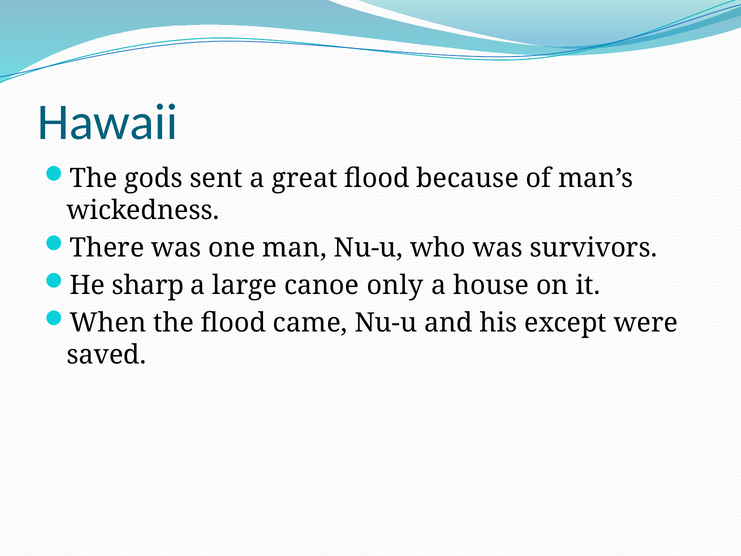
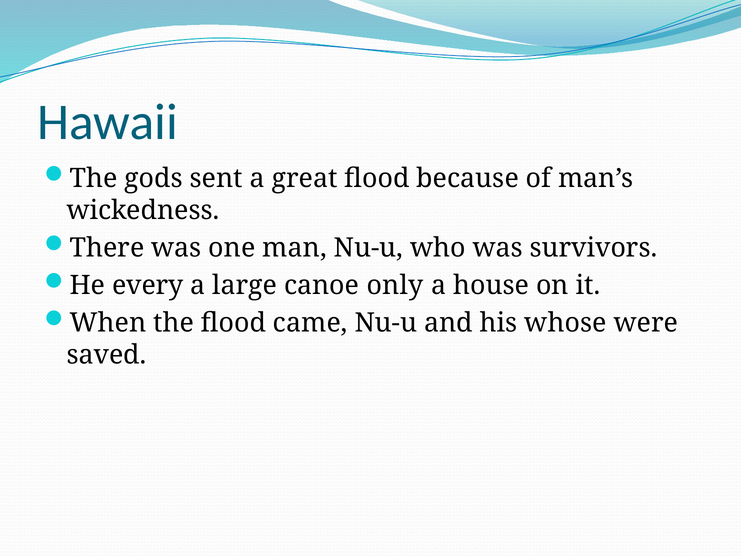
sharp: sharp -> every
except: except -> whose
